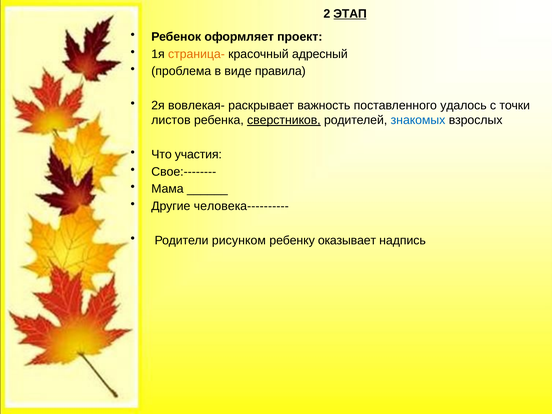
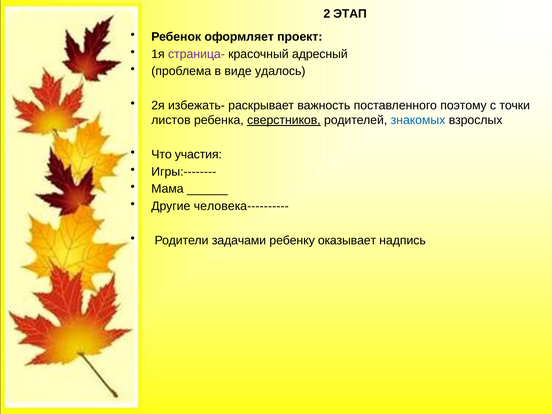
ЭТАП underline: present -> none
страница- colour: orange -> purple
правила: правила -> удалось
вовлекая-: вовлекая- -> избежать-
удалось: удалось -> поэтому
Свое:--------: Свое:-------- -> Игры:--------
рисунком: рисунком -> задачами
